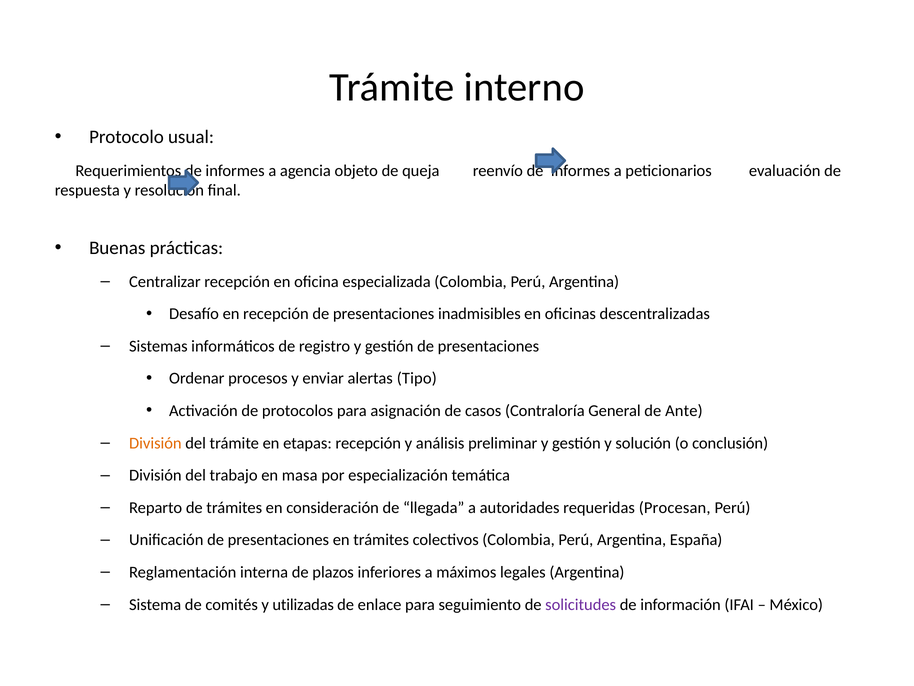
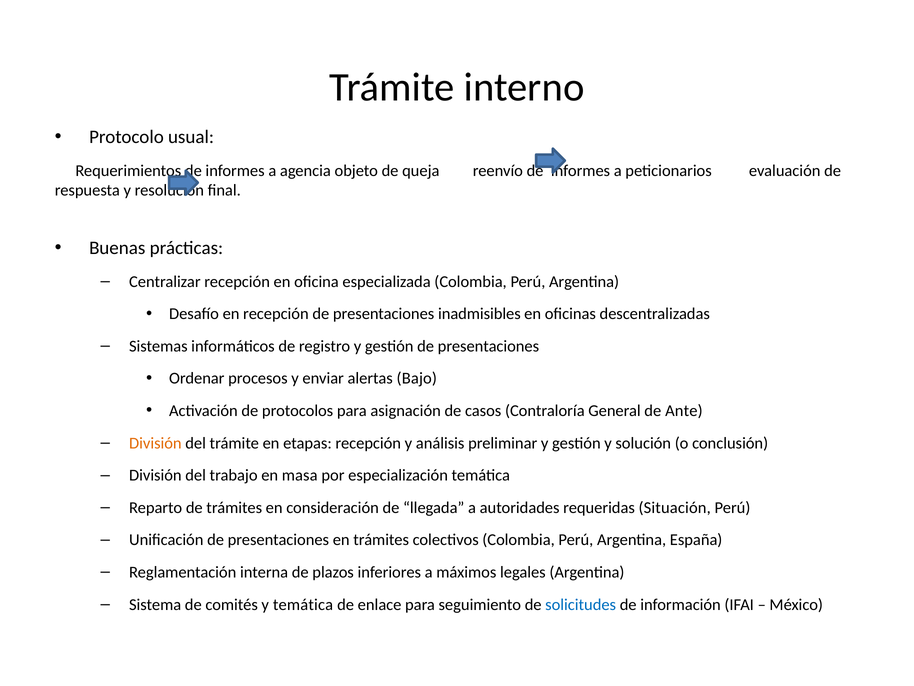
Tipo: Tipo -> Bajo
Procesan: Procesan -> Situación
y utilizadas: utilizadas -> temática
solicitudes colour: purple -> blue
